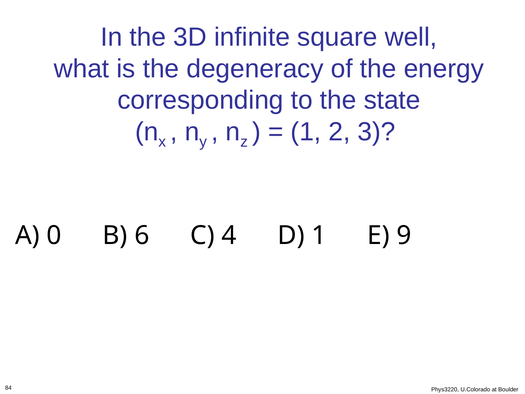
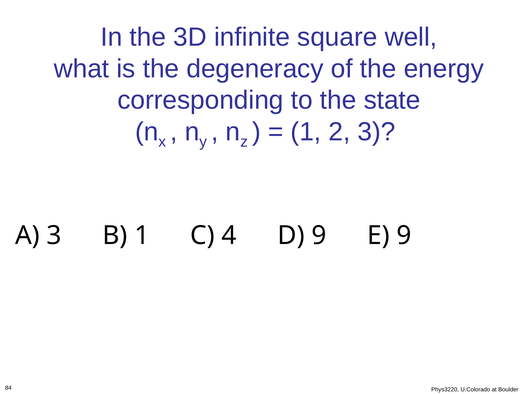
A 0: 0 -> 3
B 6: 6 -> 1
D 1: 1 -> 9
